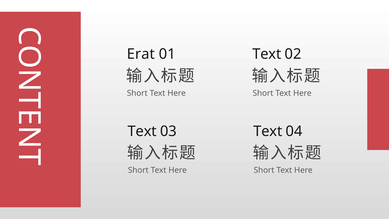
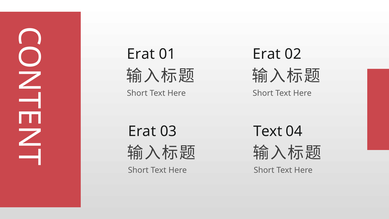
Text at (267, 54): Text -> Erat
Text at (142, 131): Text -> Erat
